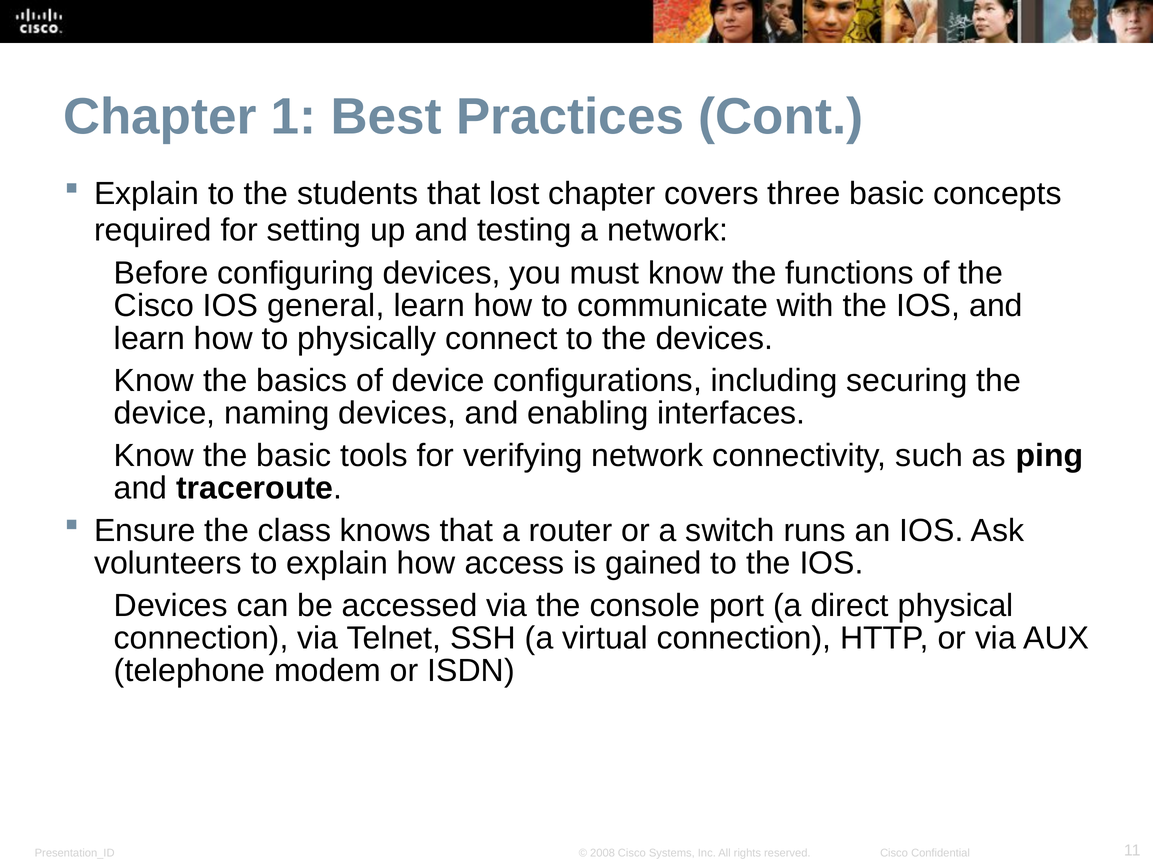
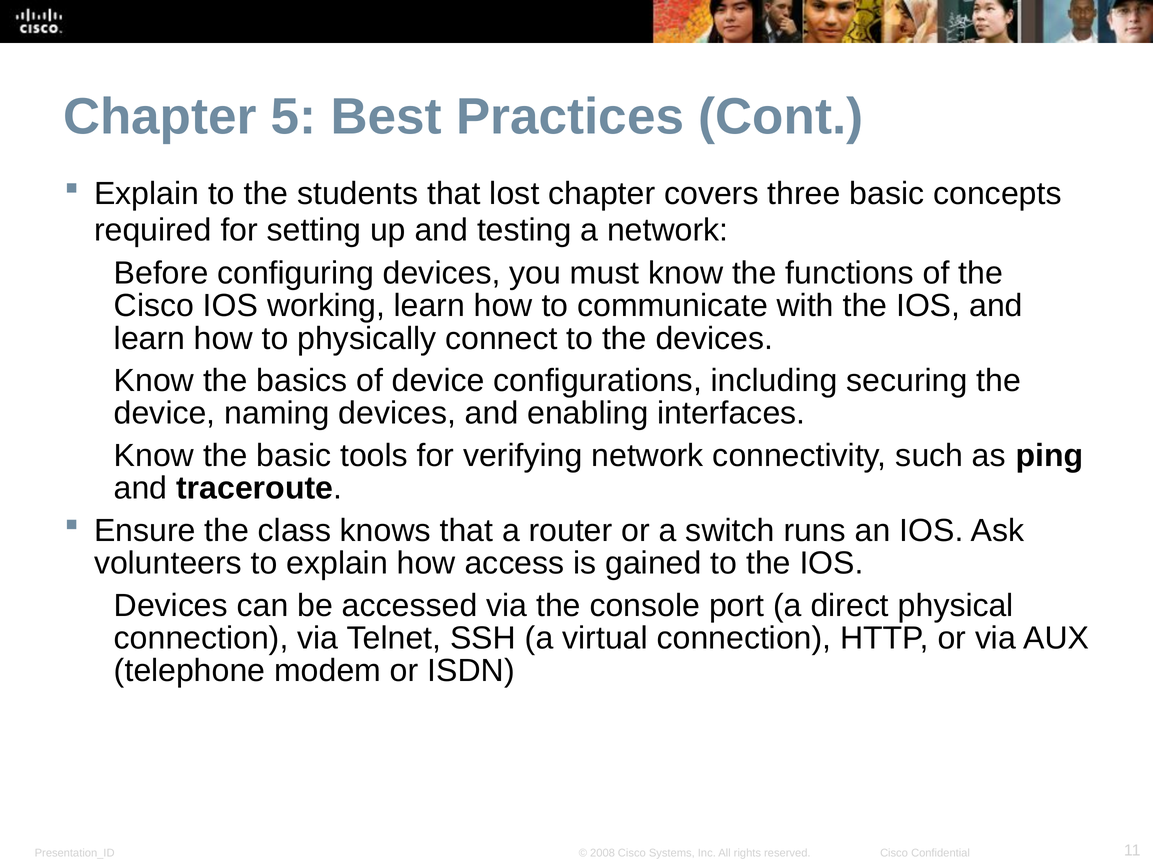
1: 1 -> 5
general: general -> working
